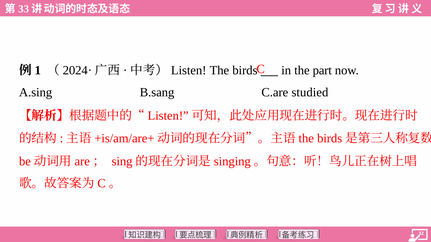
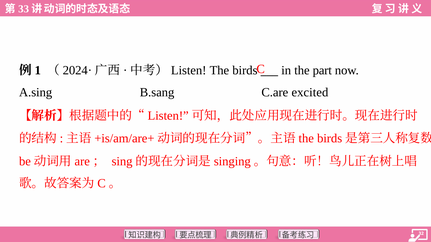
studied: studied -> excited
